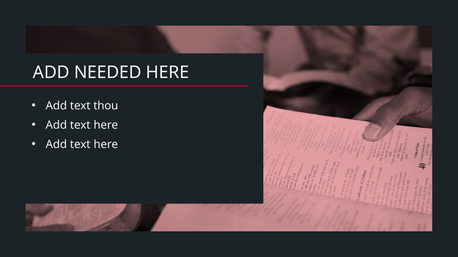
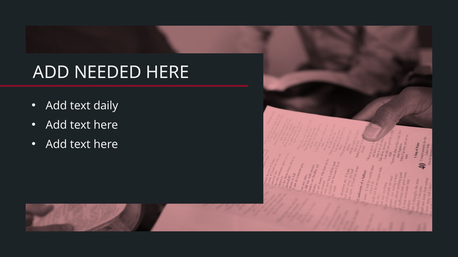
thou: thou -> daily
